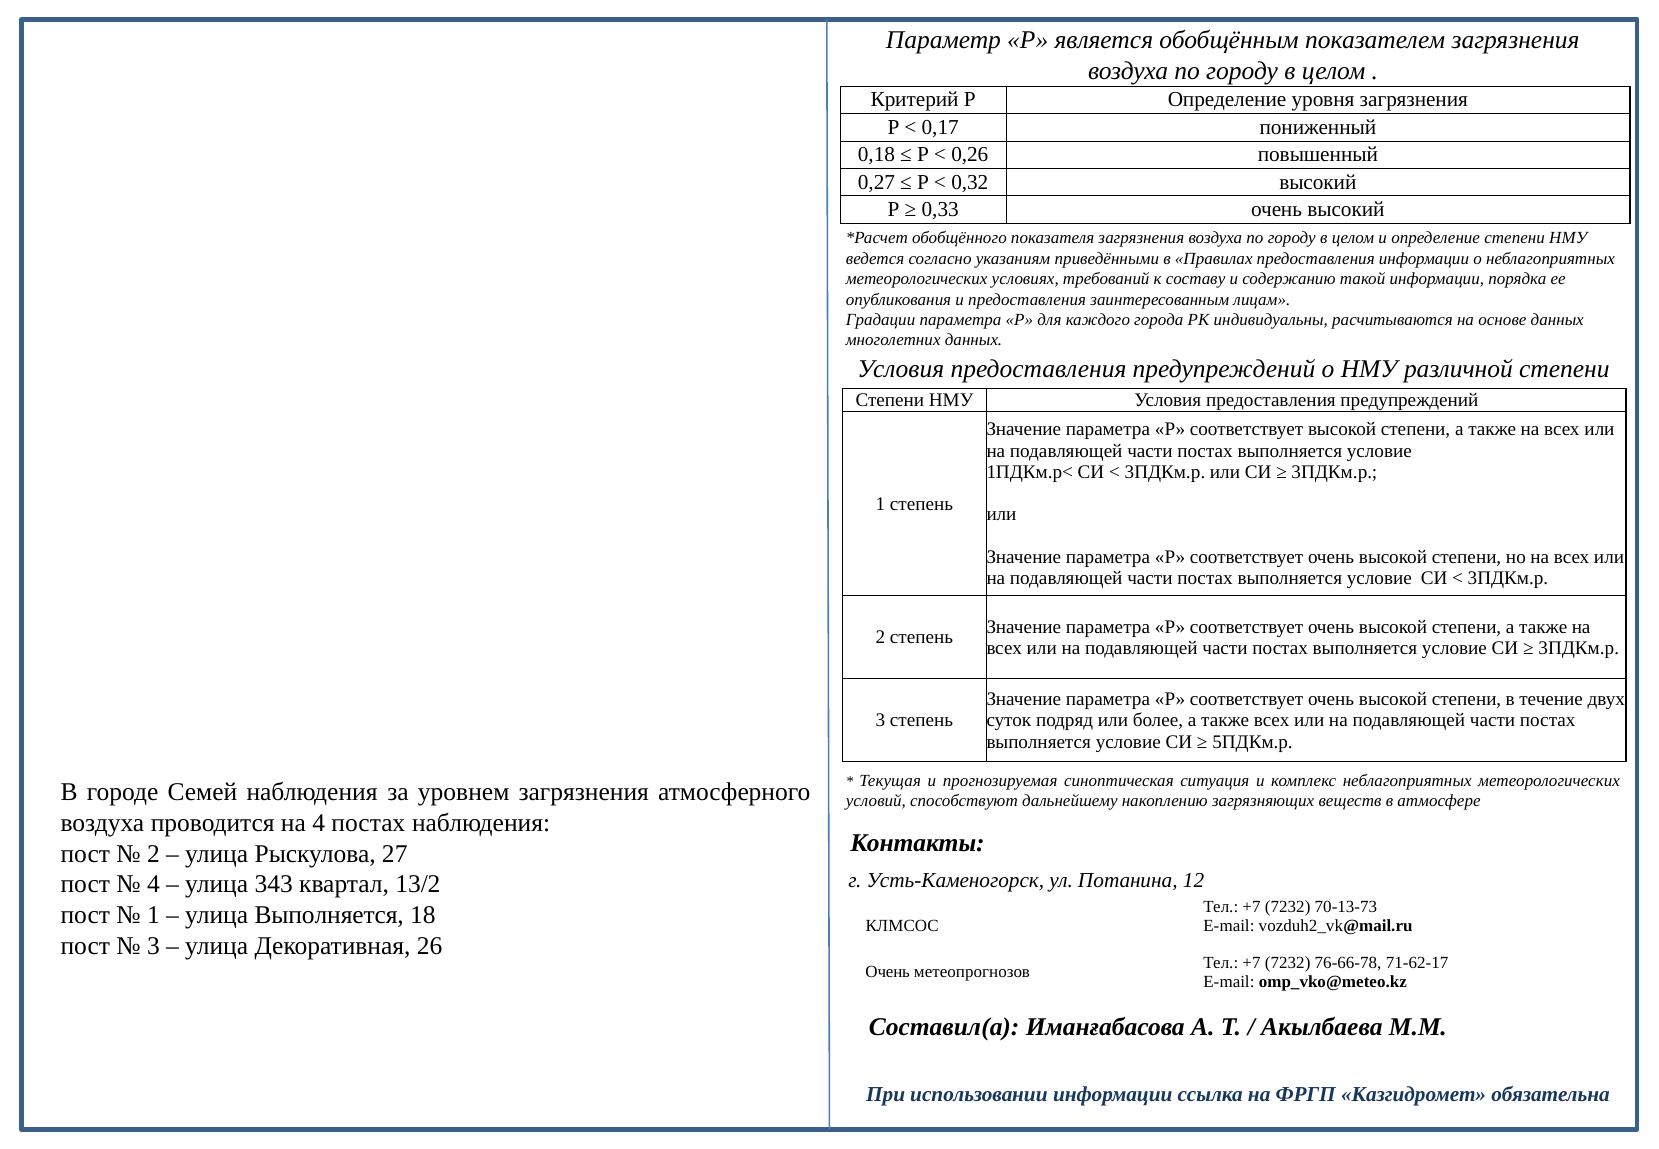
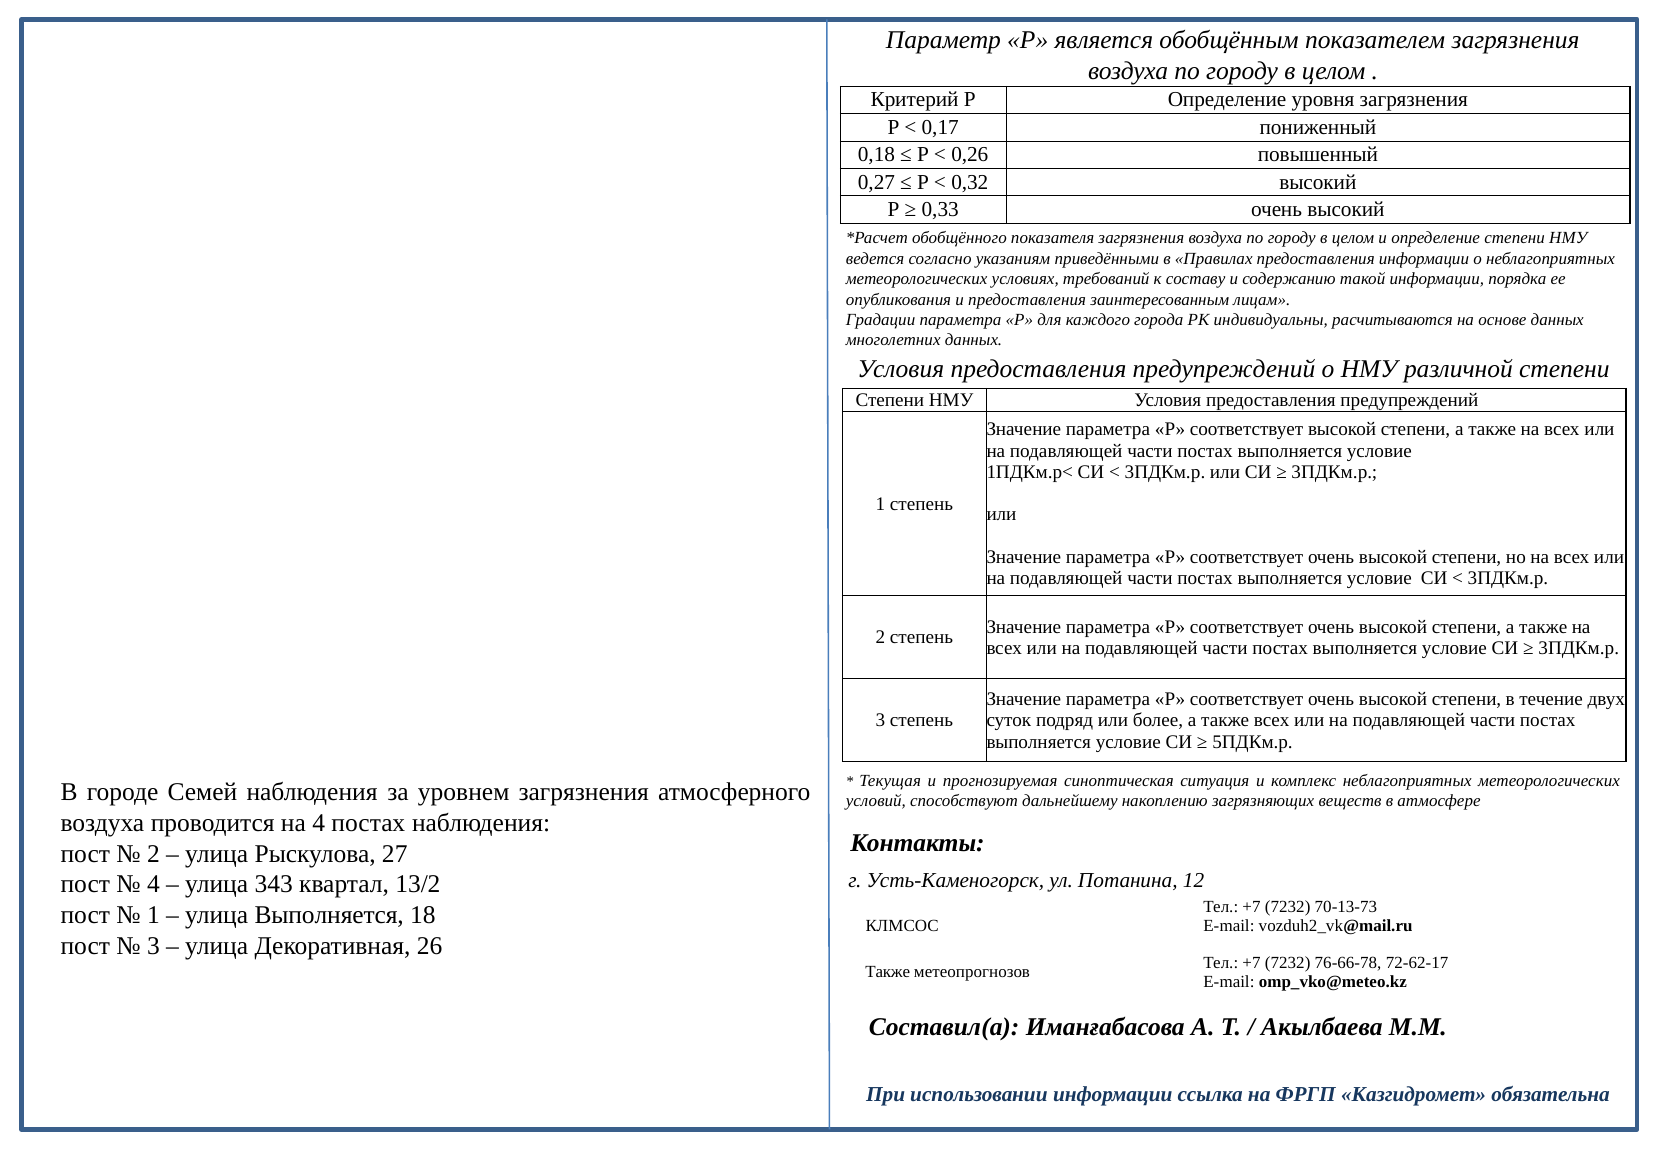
71-62-17: 71-62-17 -> 72-62-17
Очень at (888, 972): Очень -> Также
